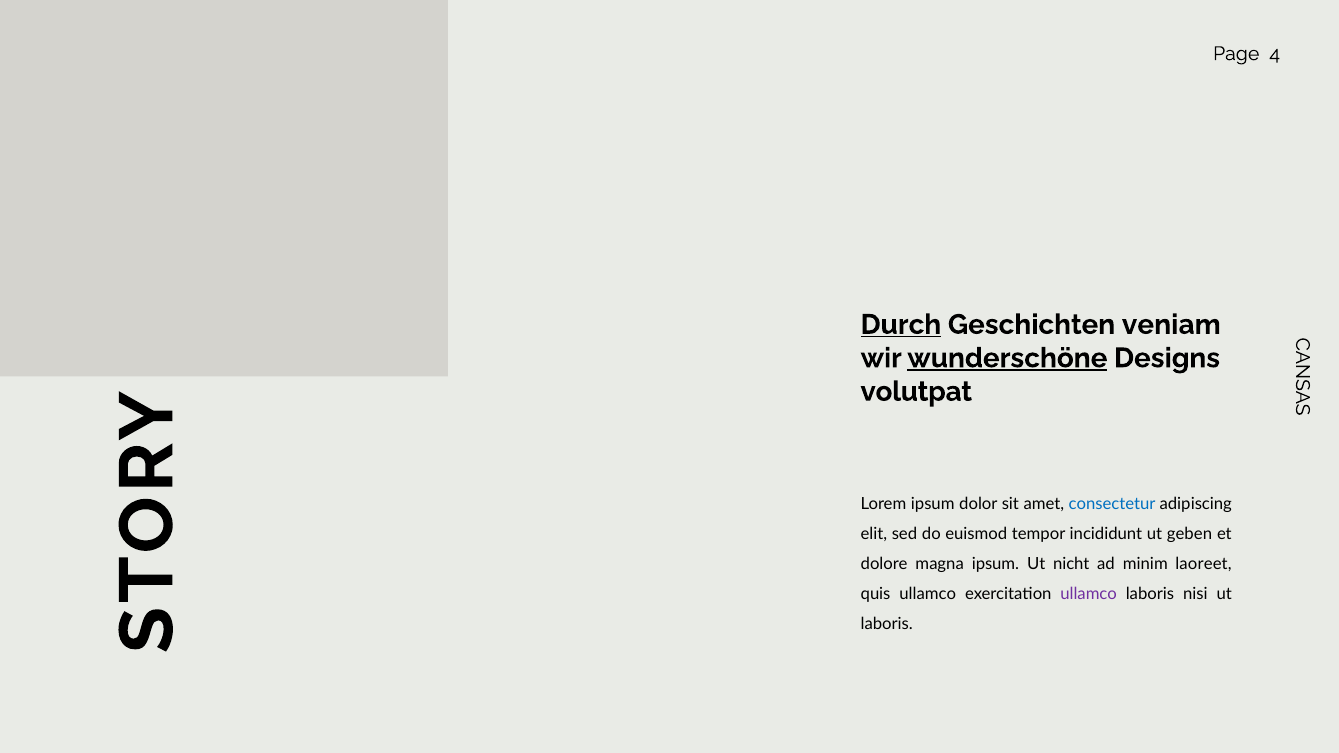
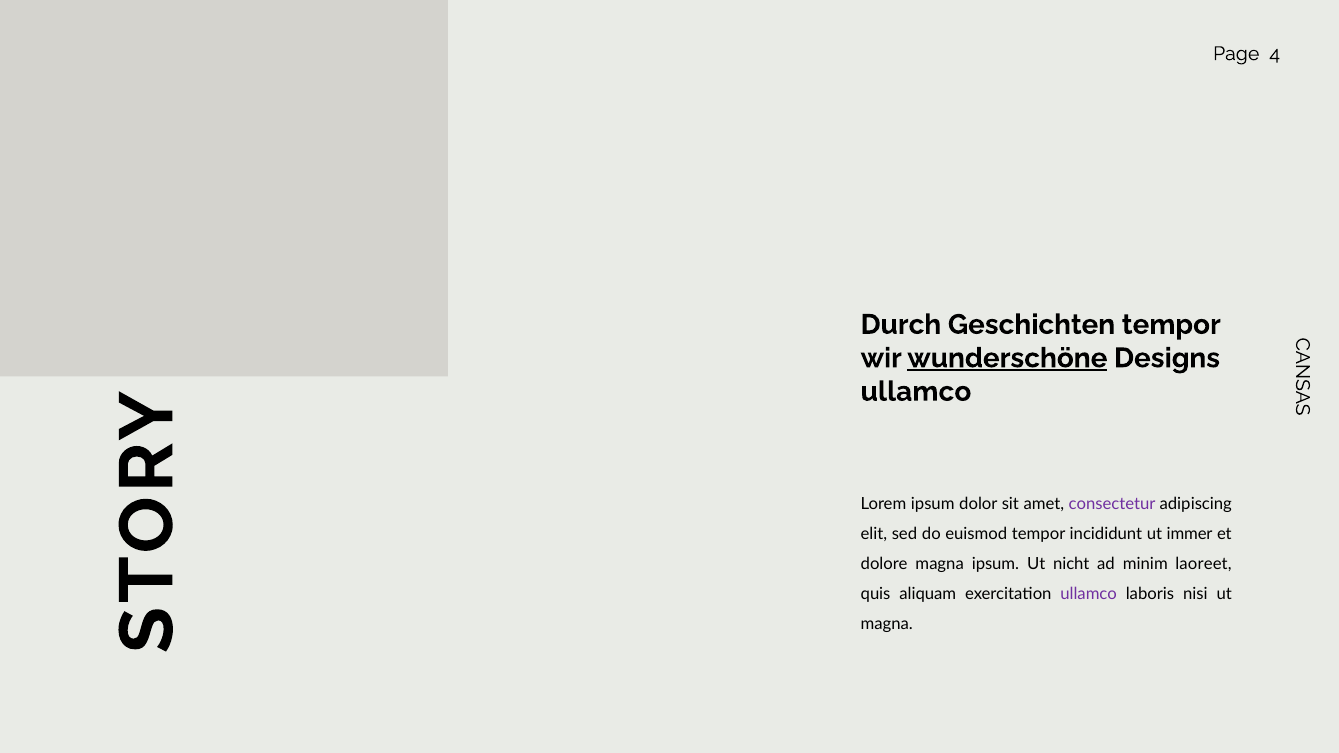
Durch underline: present -> none
Geschichten veniam: veniam -> tempor
volutpat at (916, 392): volutpat -> ullamco
consectetur colour: blue -> purple
geben: geben -> immer
quis ullamco: ullamco -> aliquam
laboris at (887, 624): laboris -> magna
